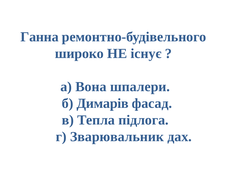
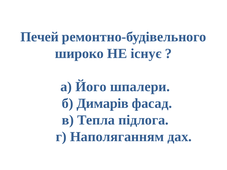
Ганна: Ганна -> Печей
Вона: Вона -> Його
Зварювальник: Зварювальник -> Наполяганням
